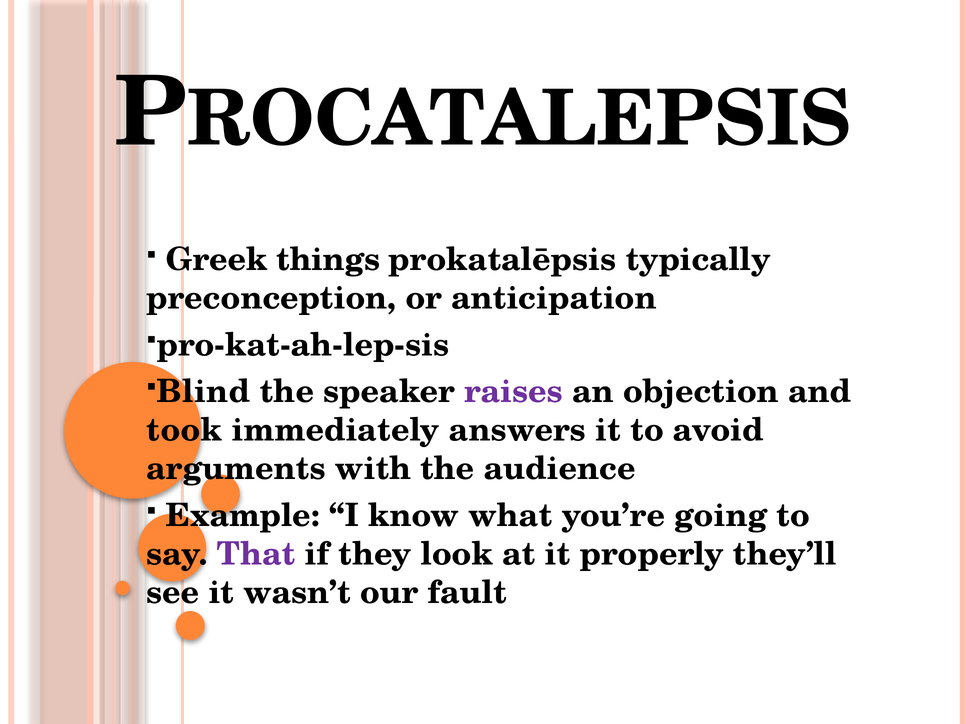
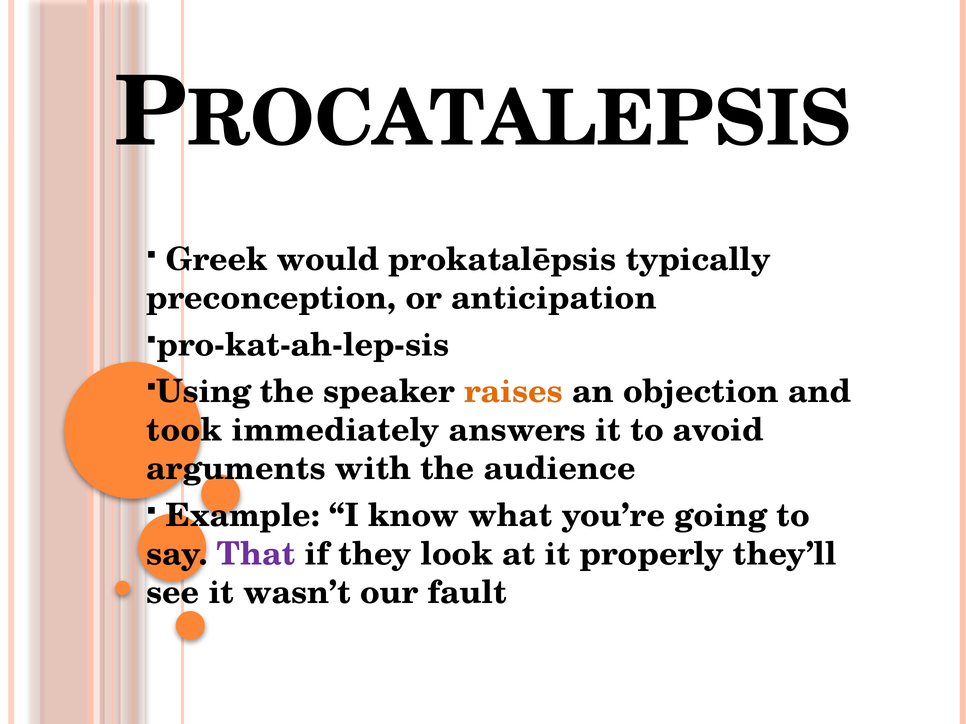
things: things -> would
Blind: Blind -> Using
raises colour: purple -> orange
